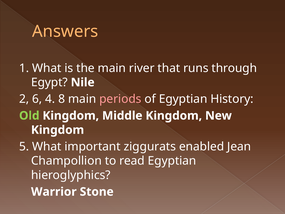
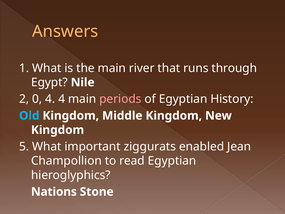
6: 6 -> 0
4 8: 8 -> 4
Old colour: light green -> light blue
Warrior: Warrior -> Nations
